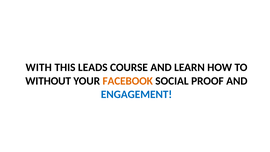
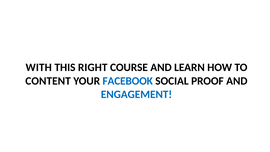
LEADS: LEADS -> RIGHT
WITHOUT: WITHOUT -> CONTENT
FACEBOOK colour: orange -> blue
